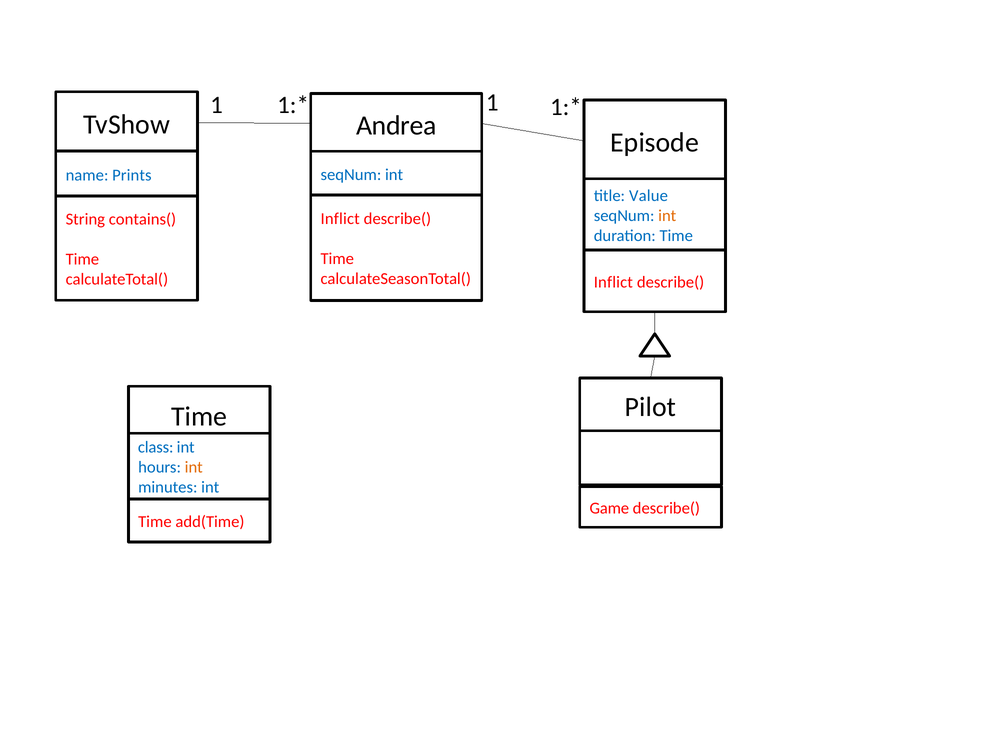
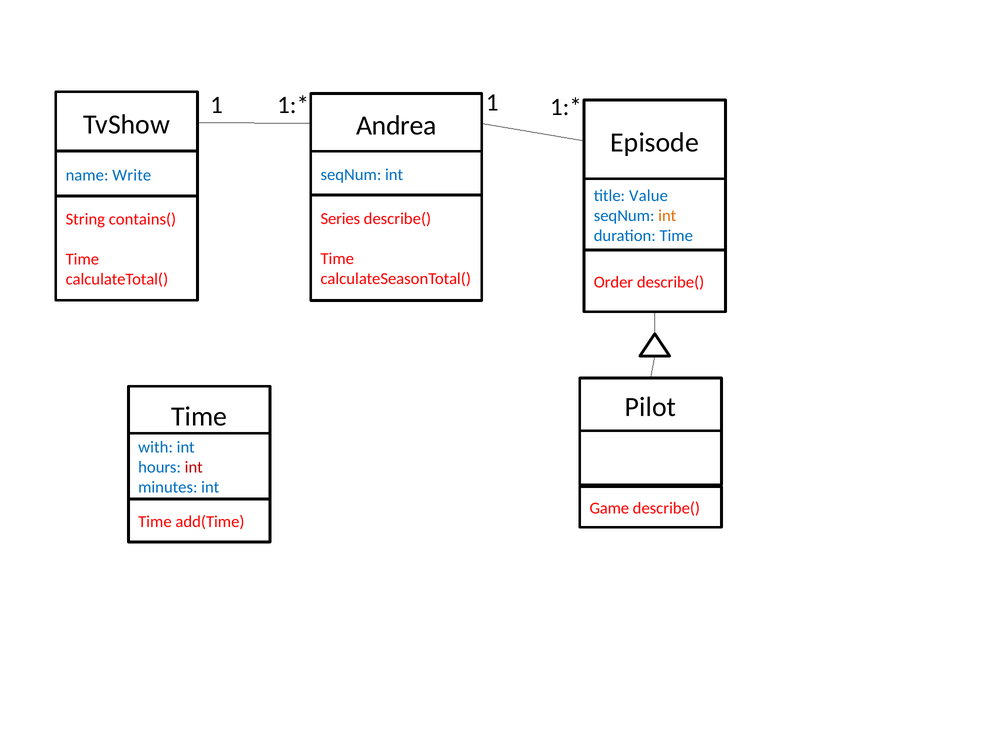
Prints: Prints -> Write
Inflict at (340, 219): Inflict -> Series
Inflict at (613, 282): Inflict -> Order
class: class -> with
int at (194, 467) colour: orange -> red
